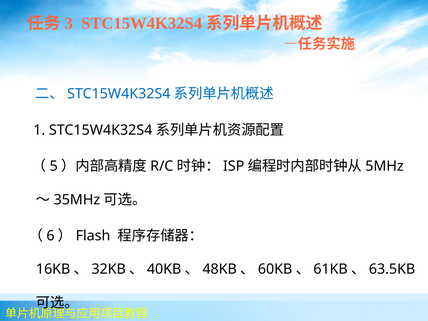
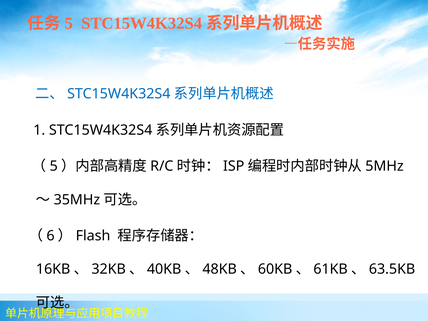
3 at (69, 23): 3 -> 5
